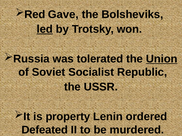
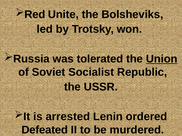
Gave: Gave -> Unite
led underline: present -> none
property: property -> arrested
